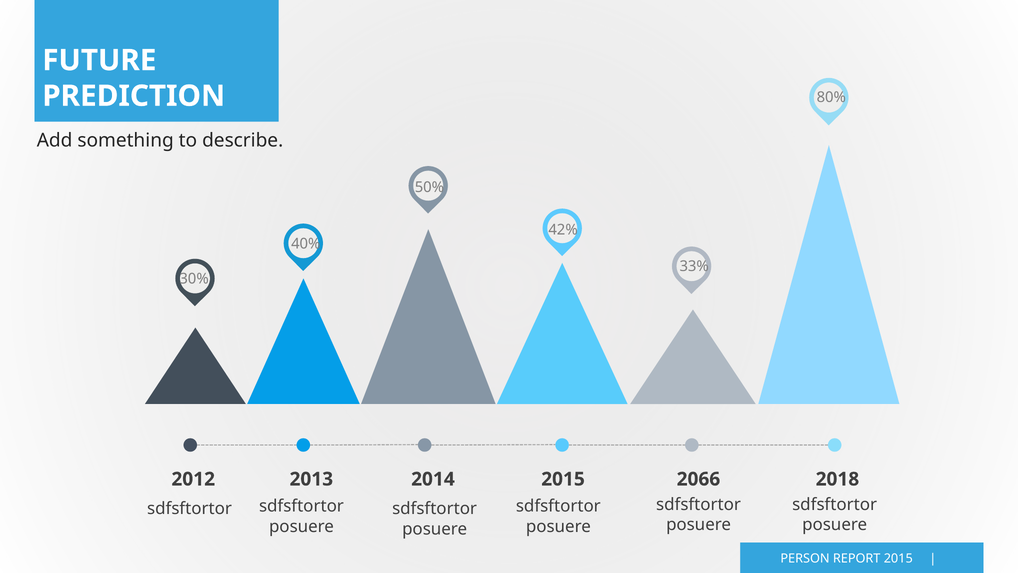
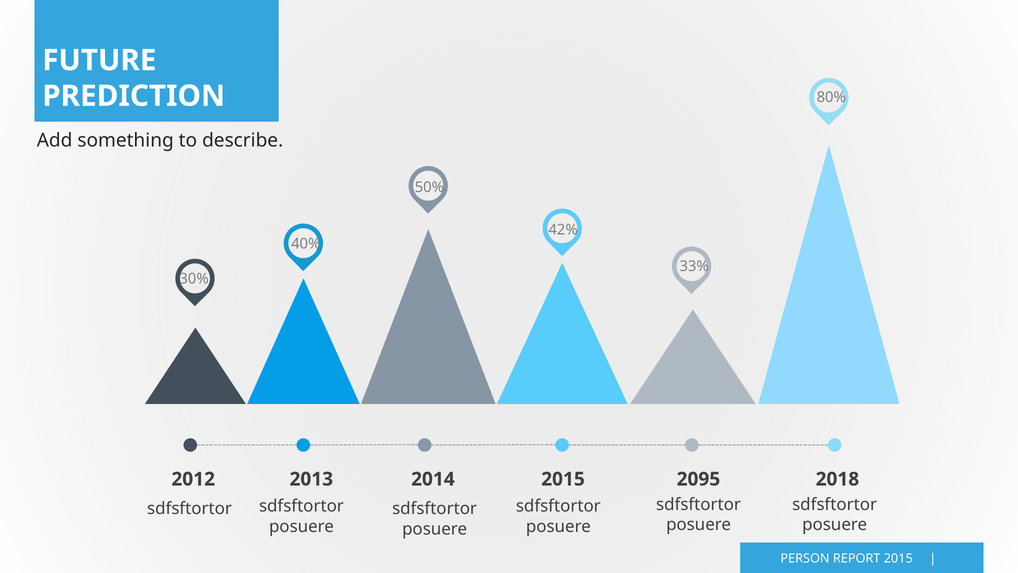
2066: 2066 -> 2095
